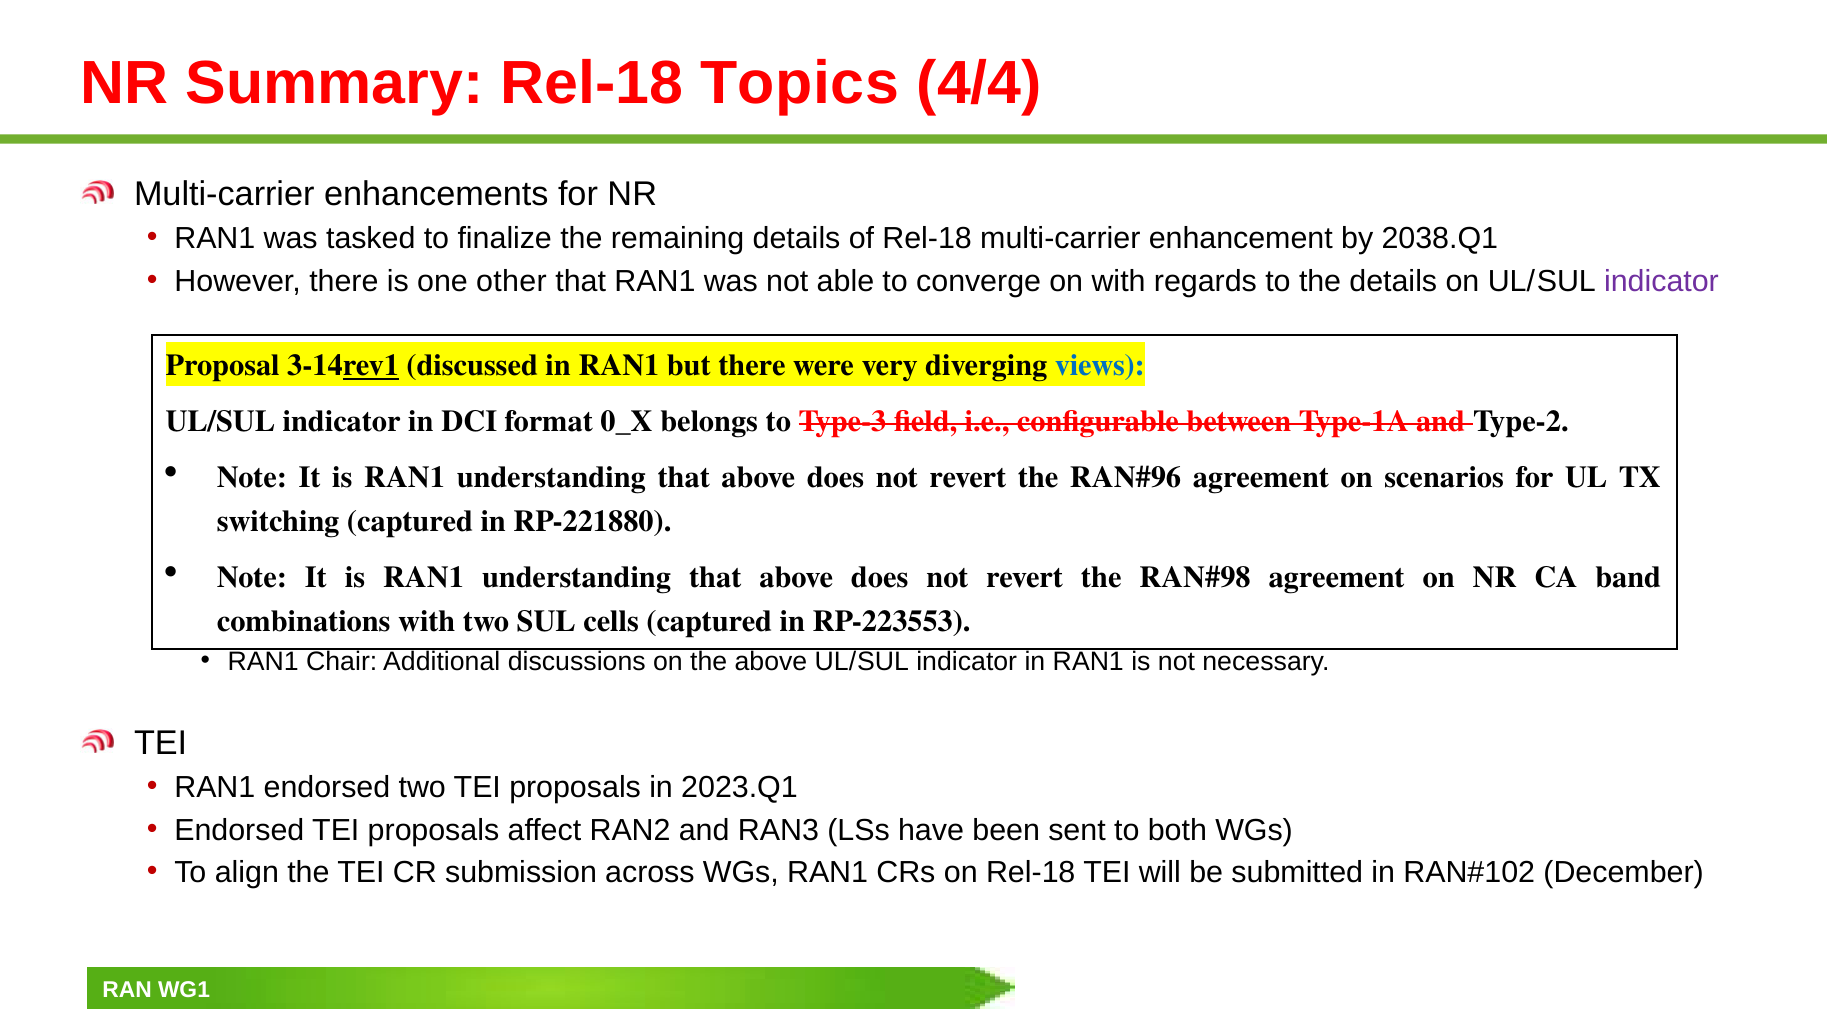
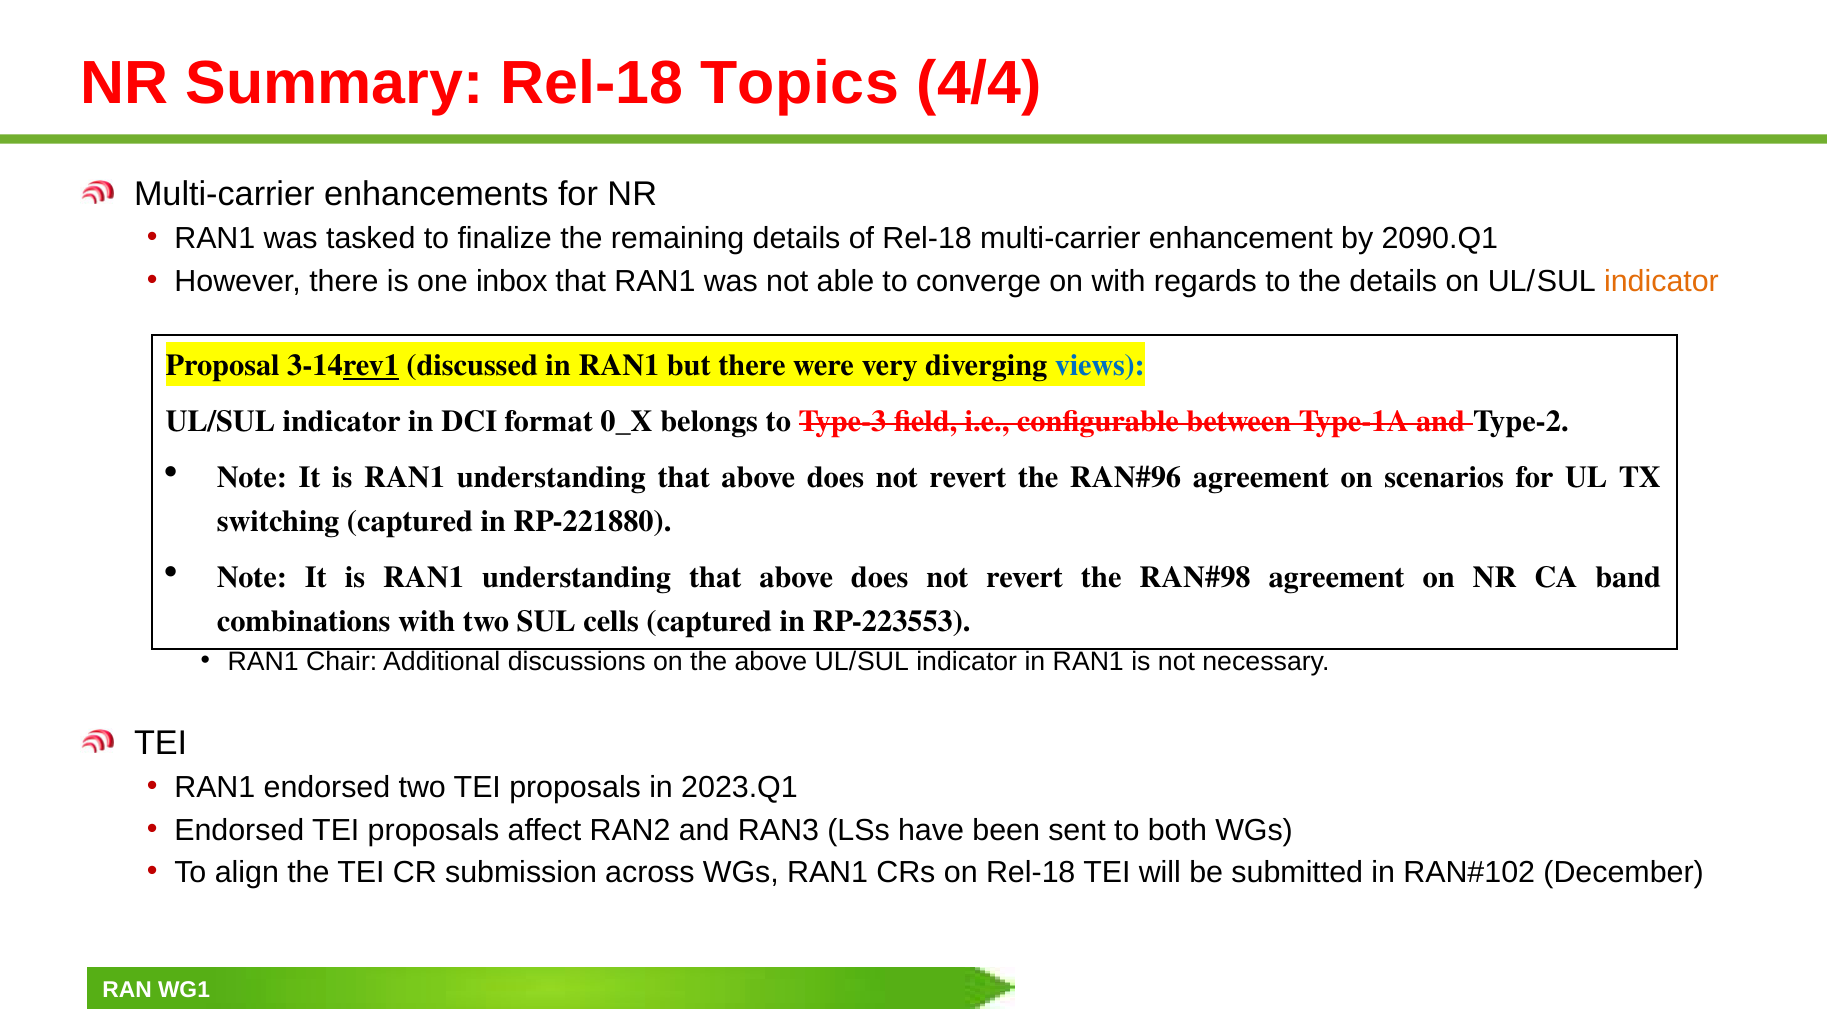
2038.Q1: 2038.Q1 -> 2090.Q1
other: other -> inbox
indicator at (1661, 281) colour: purple -> orange
